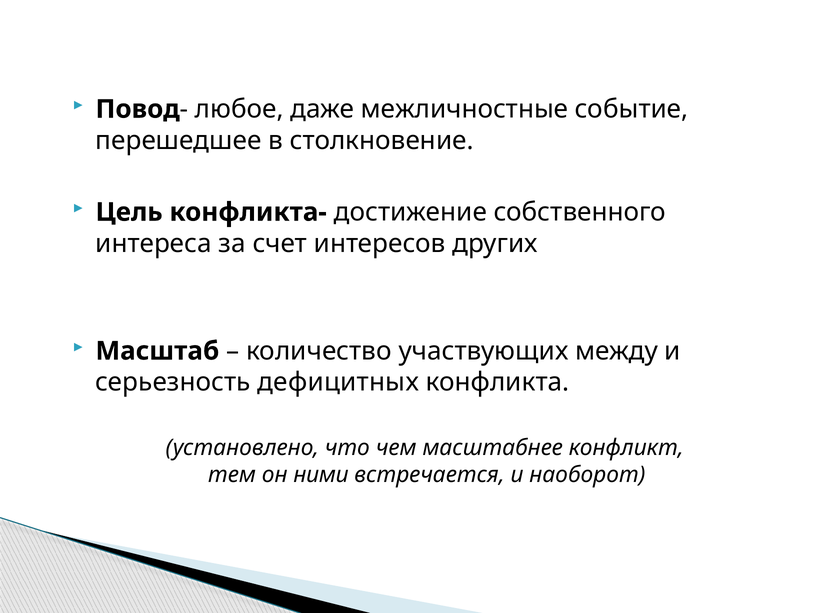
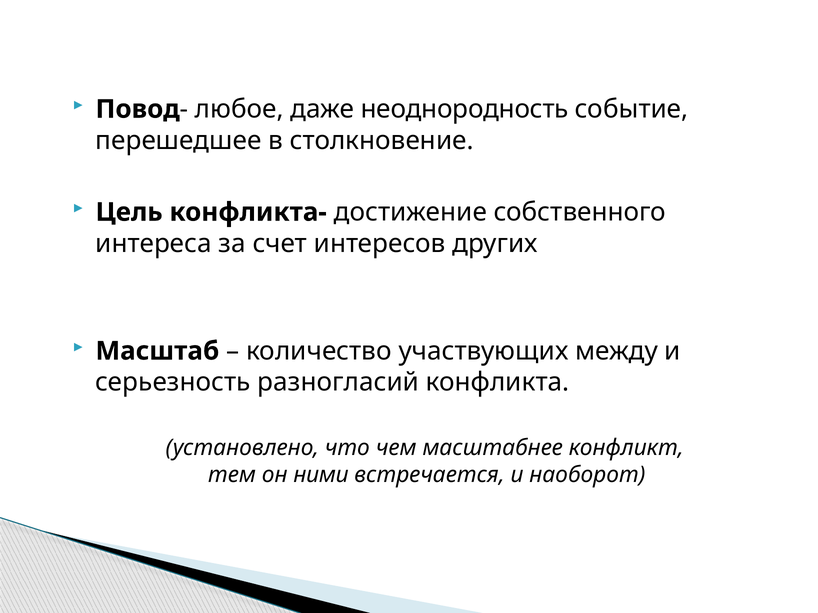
межличностные: межличностные -> неоднородность
дефицитных: дефицитных -> разногласий
